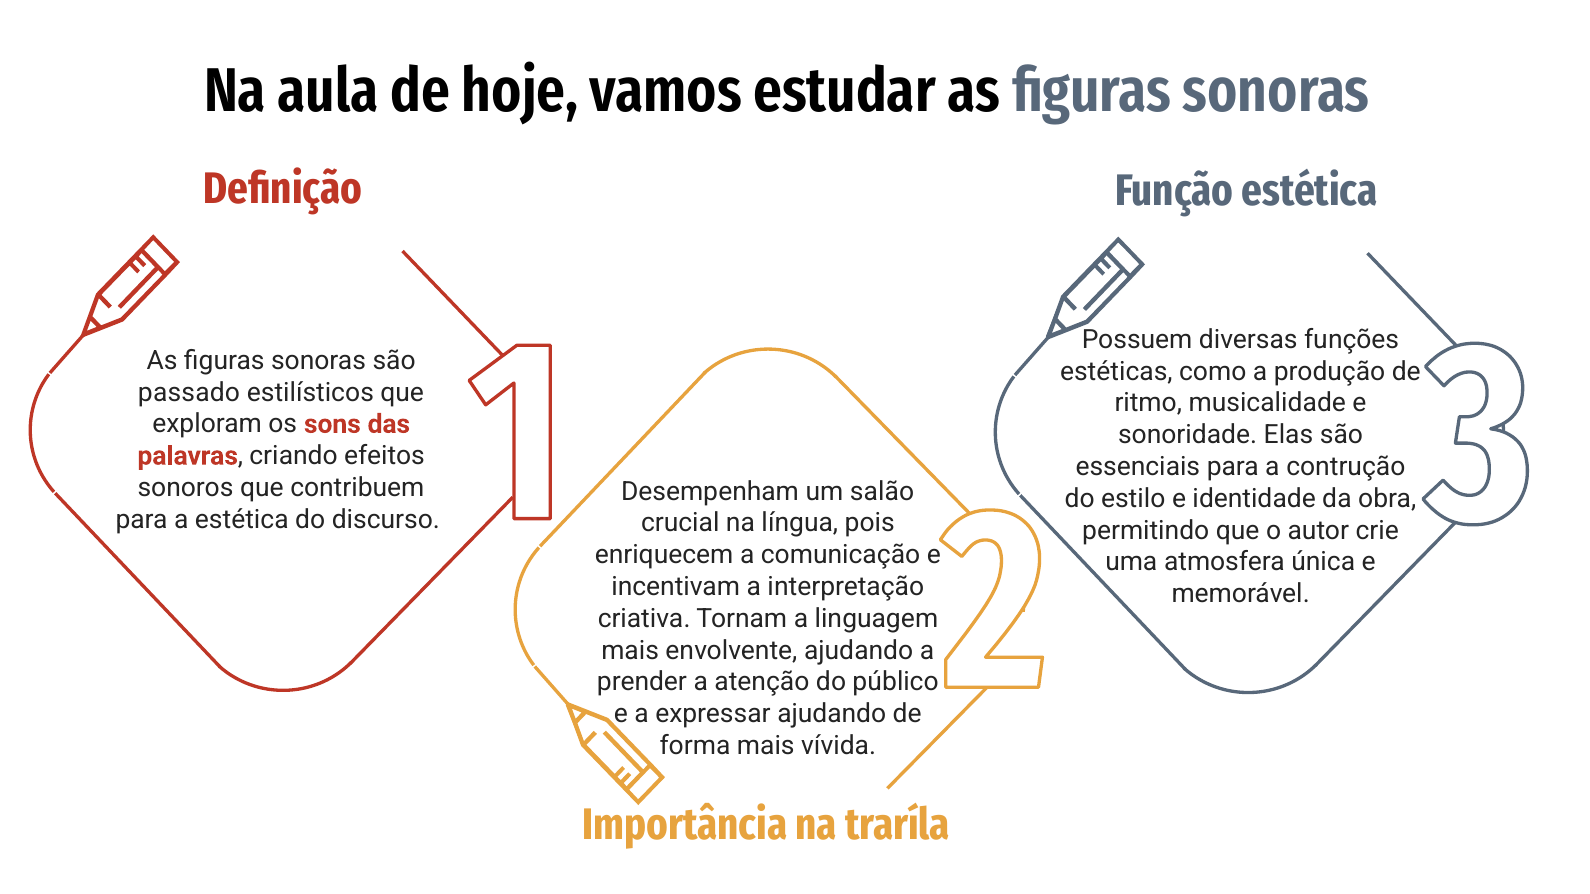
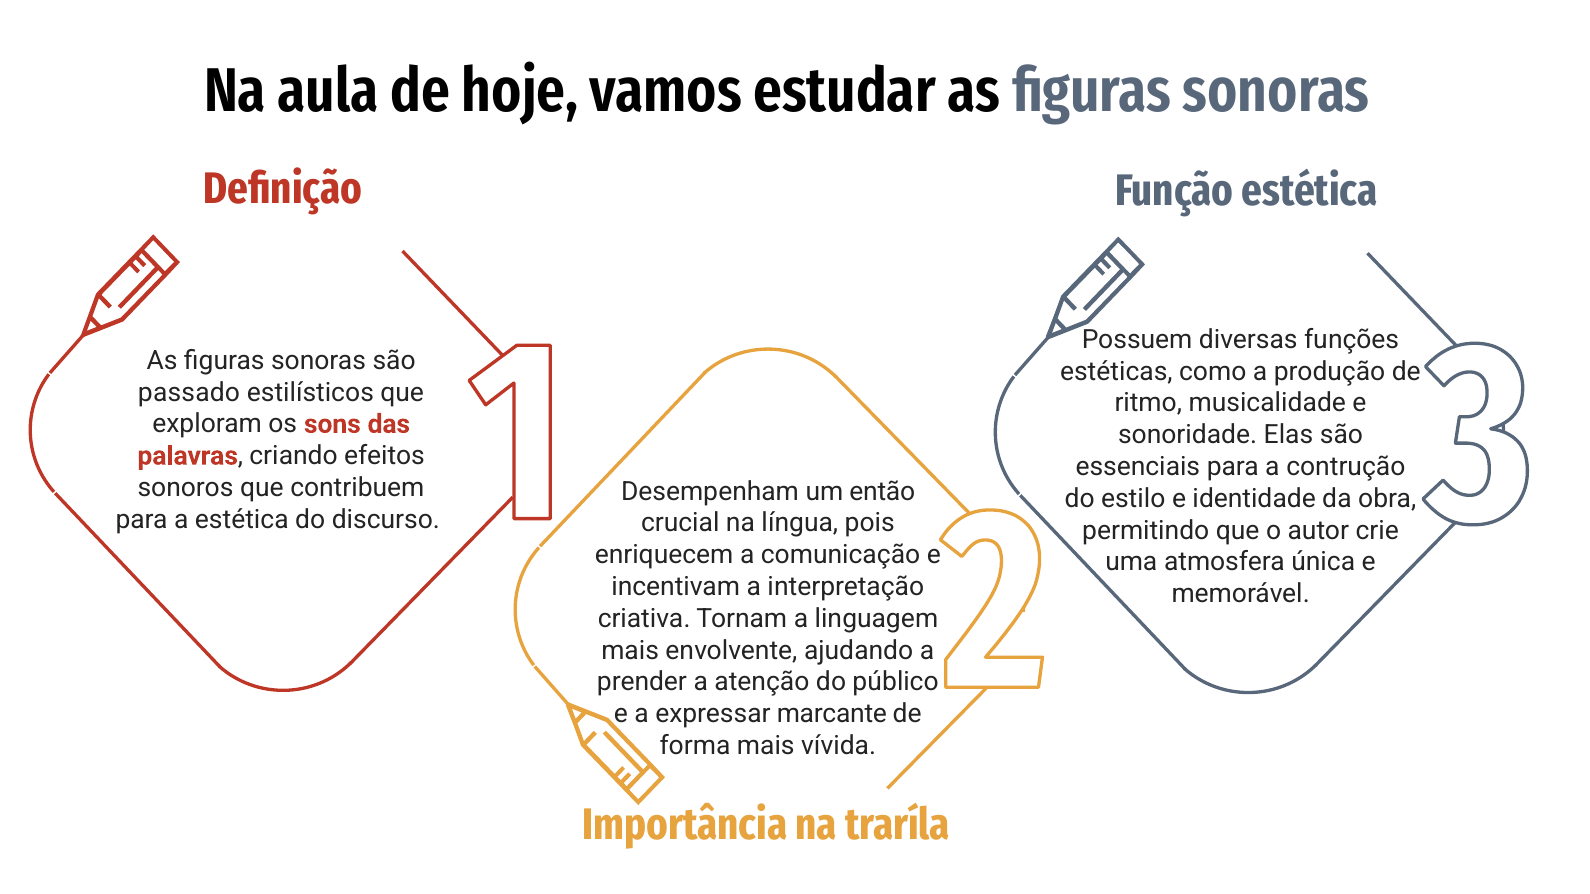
salão: salão -> então
ajudando at (832, 714): ajudando -> marcante
